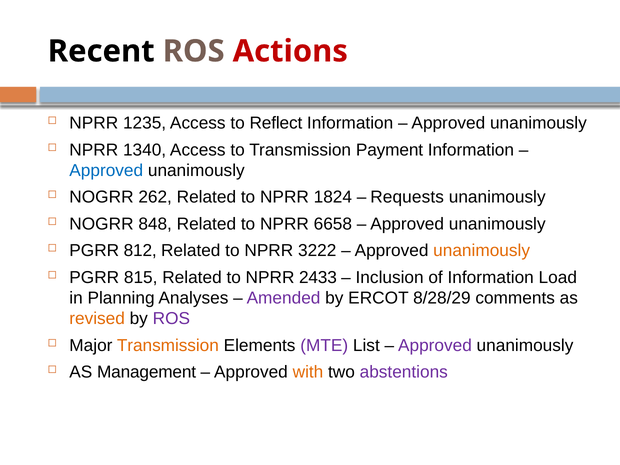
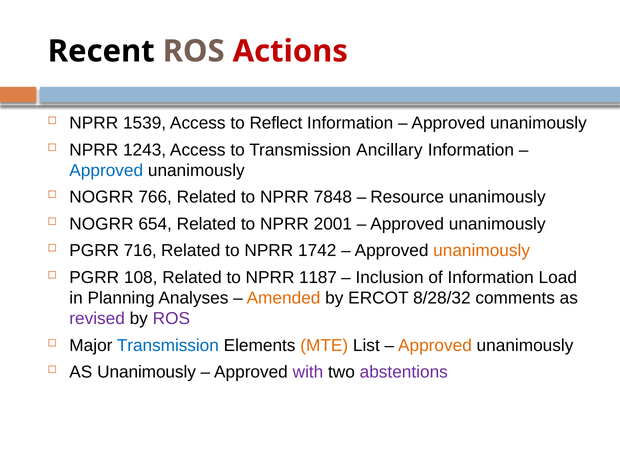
1235: 1235 -> 1539
1340: 1340 -> 1243
Payment: Payment -> Ancillary
262: 262 -> 766
1824: 1824 -> 7848
Requests: Requests -> Resource
848: 848 -> 654
6658: 6658 -> 2001
812: 812 -> 716
3222: 3222 -> 1742
815: 815 -> 108
2433: 2433 -> 1187
Amended colour: purple -> orange
8/28/29: 8/28/29 -> 8/28/32
revised colour: orange -> purple
Transmission at (168, 345) colour: orange -> blue
MTE colour: purple -> orange
Approved at (435, 345) colour: purple -> orange
AS Management: Management -> Unanimously
with colour: orange -> purple
